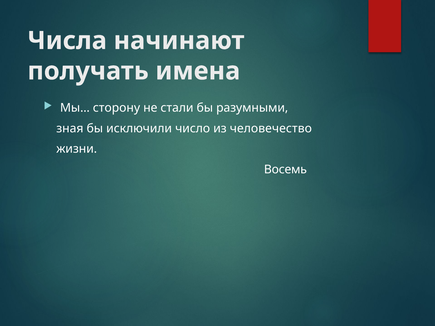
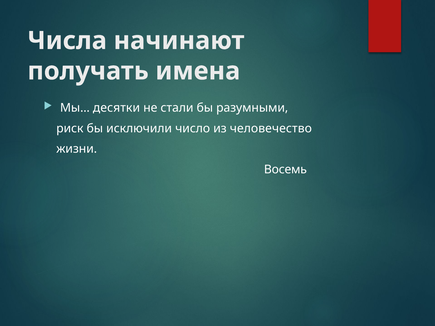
сторону: сторону -> десятки
зная: зная -> риск
